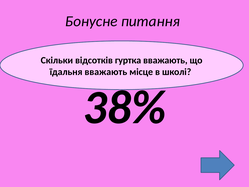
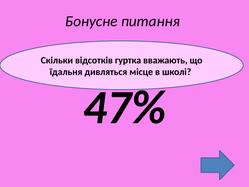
їдальня вважають: вважають -> дивляться
38%: 38% -> 47%
